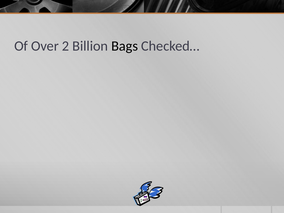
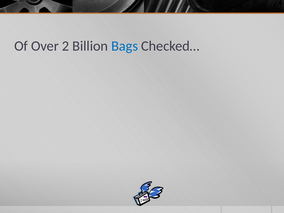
Bags colour: black -> blue
